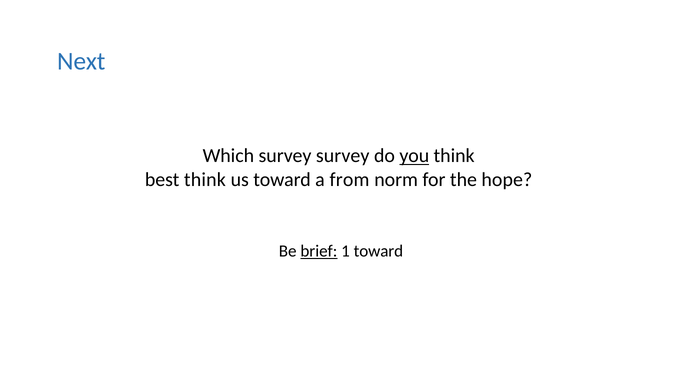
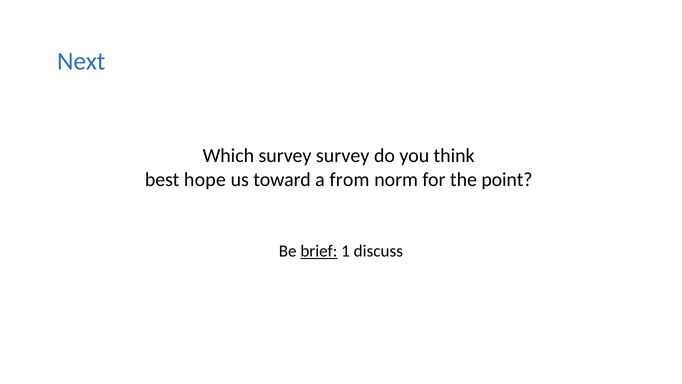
you underline: present -> none
best think: think -> hope
hope: hope -> point
1 toward: toward -> discuss
